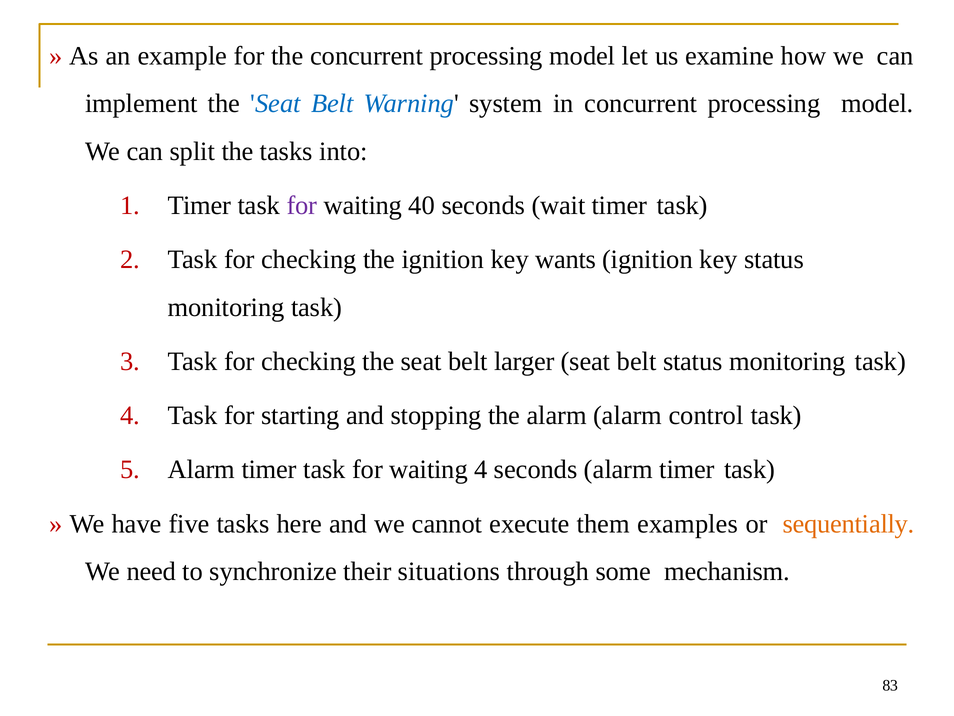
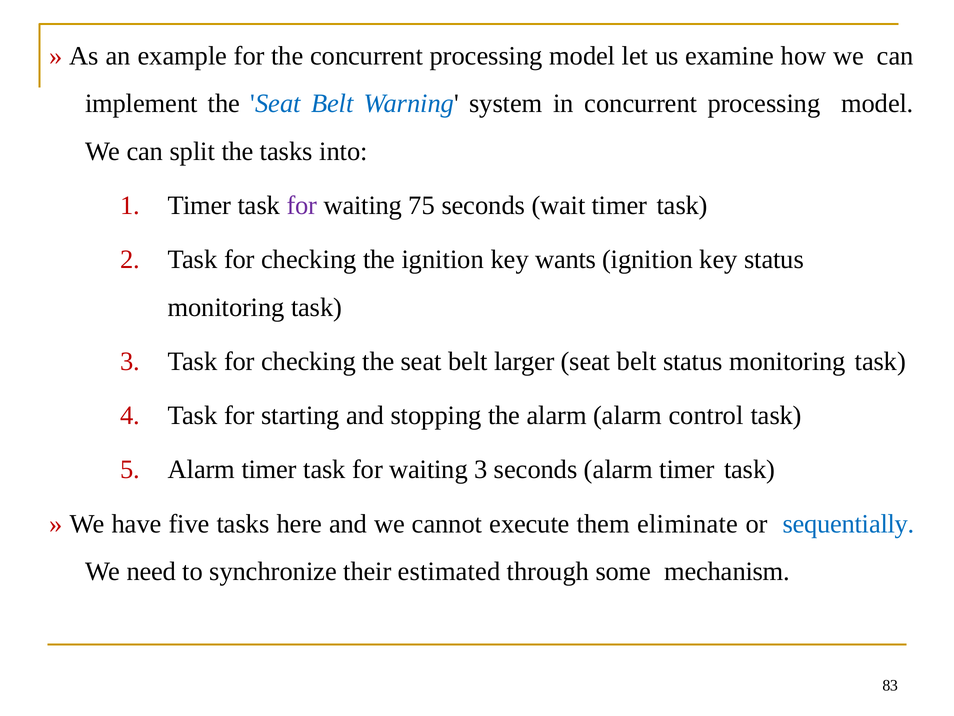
40: 40 -> 75
waiting 4: 4 -> 3
examples: examples -> eliminate
sequentially colour: orange -> blue
situations: situations -> estimated
